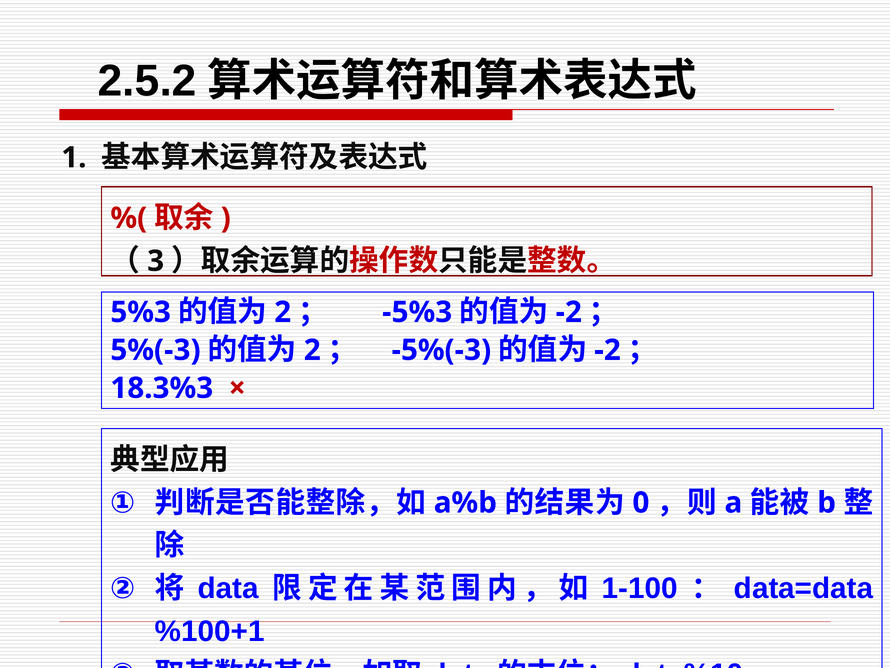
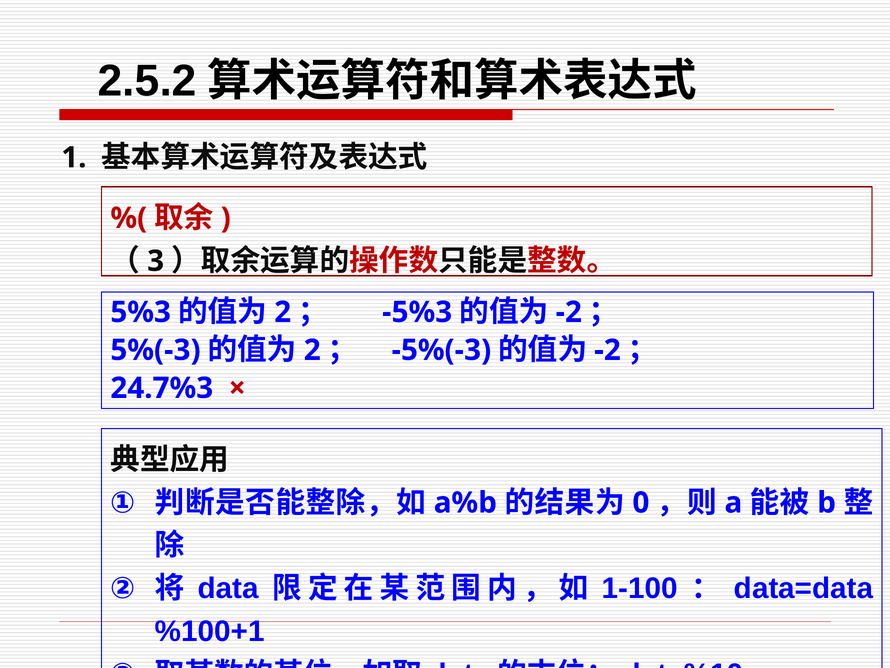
18.3%3: 18.3%3 -> 24.7%3
